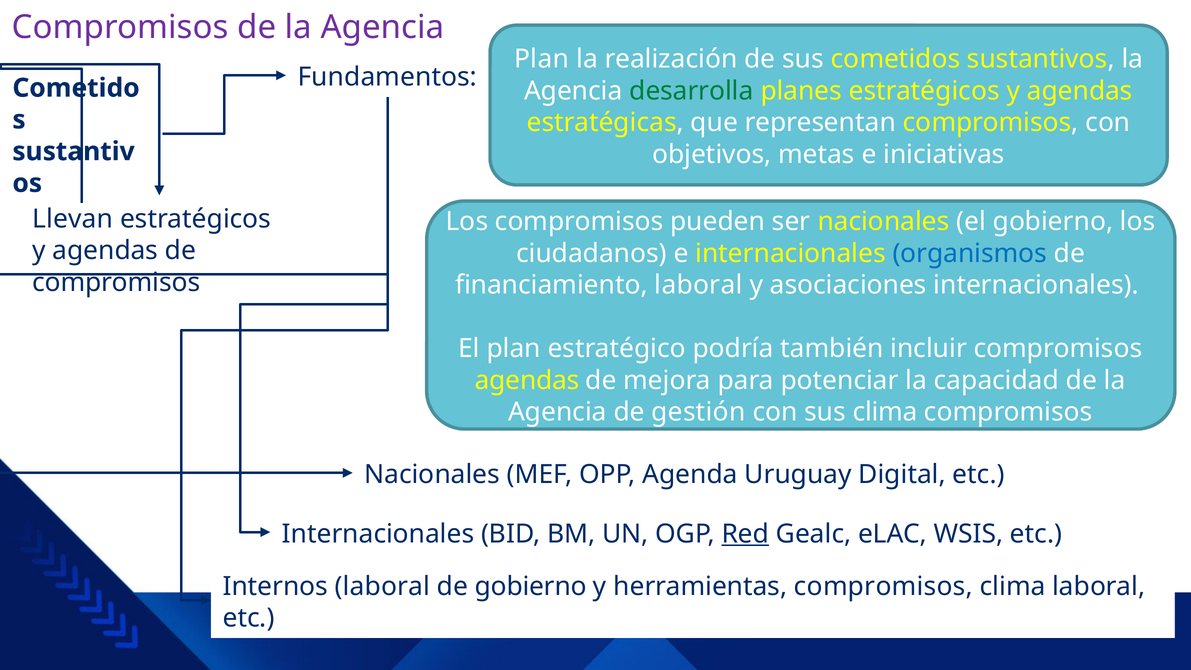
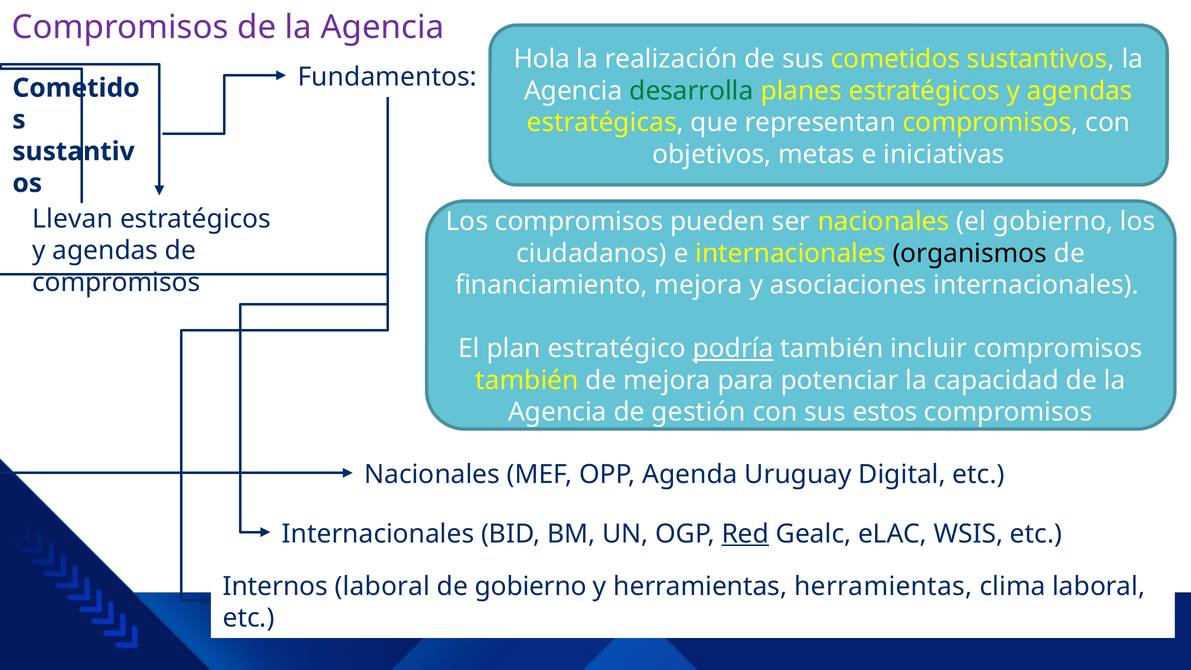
Plan at (542, 59): Plan -> Hola
organismos colour: blue -> black
financiamiento laboral: laboral -> mejora
podría underline: none -> present
agendas at (527, 380): agendas -> también
sus clima: clima -> estos
herramientas compromisos: compromisos -> herramientas
